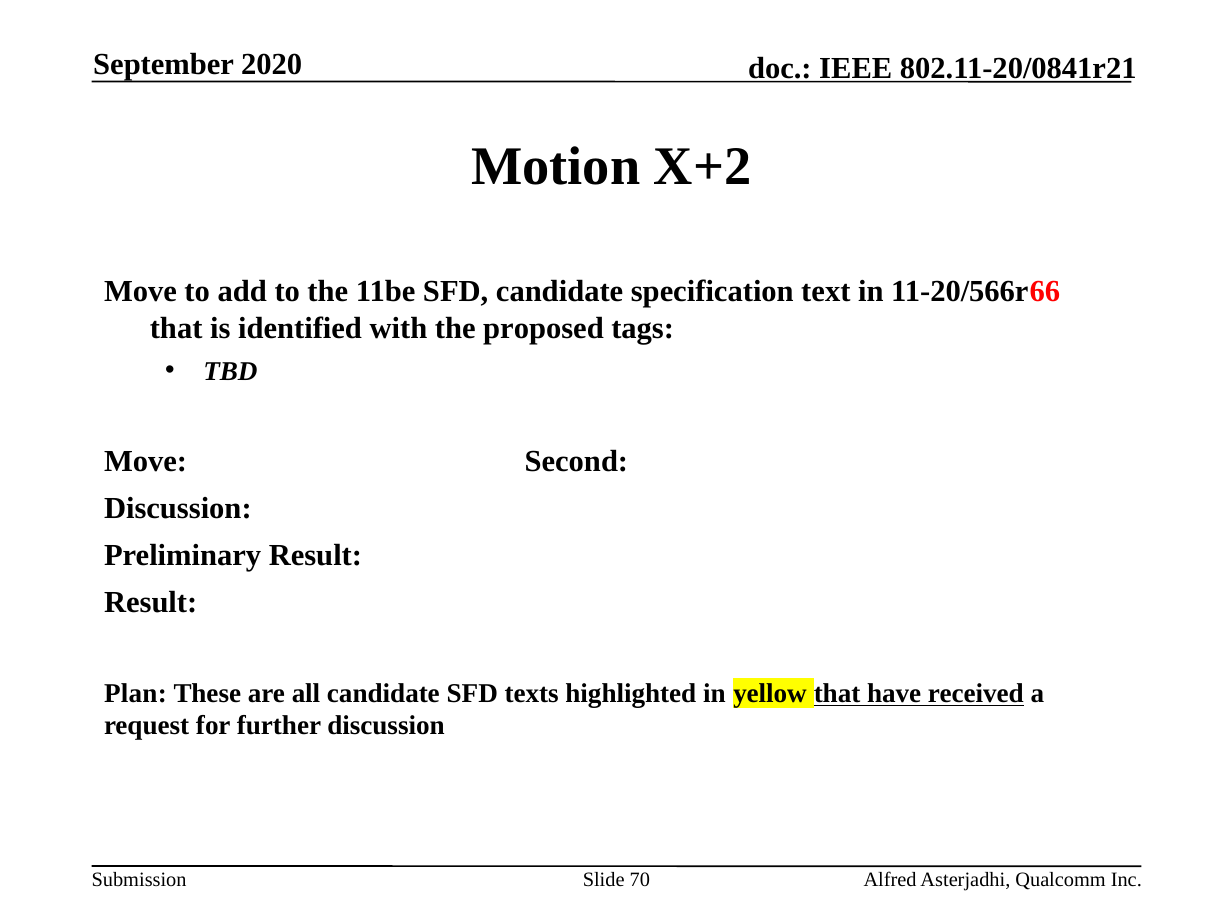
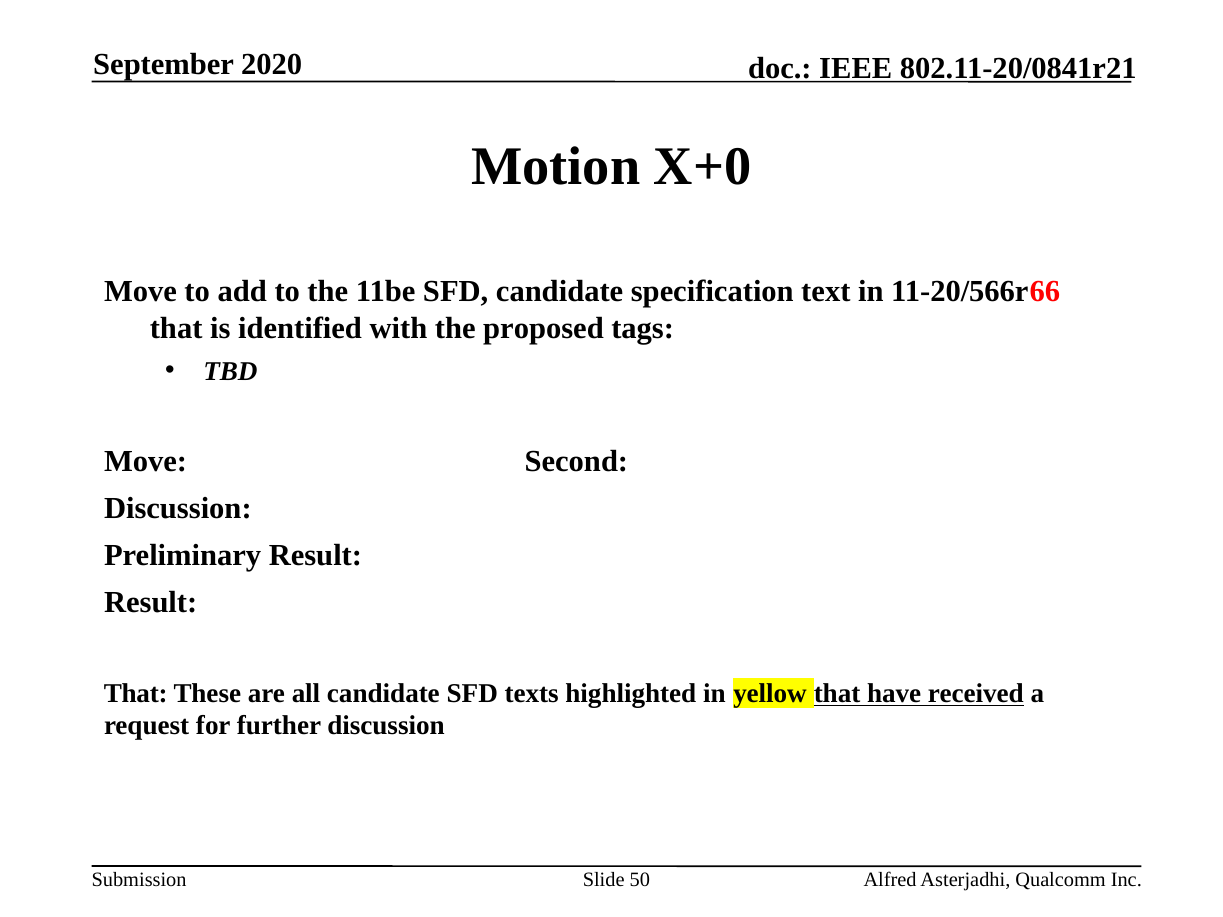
X+2: X+2 -> X+0
Plan at (135, 694): Plan -> That
70: 70 -> 50
